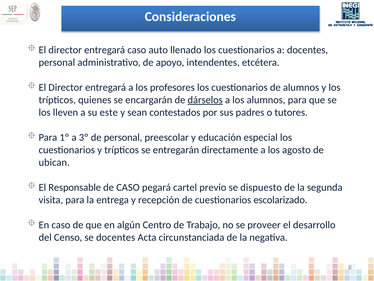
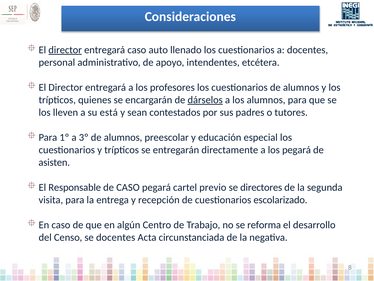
director at (65, 50) underline: none -> present
este: este -> está
3º de personal: personal -> alumnos
los agosto: agosto -> pegará
ubican: ubican -> asisten
dispuesto: dispuesto -> directores
proveer: proveer -> reforma
